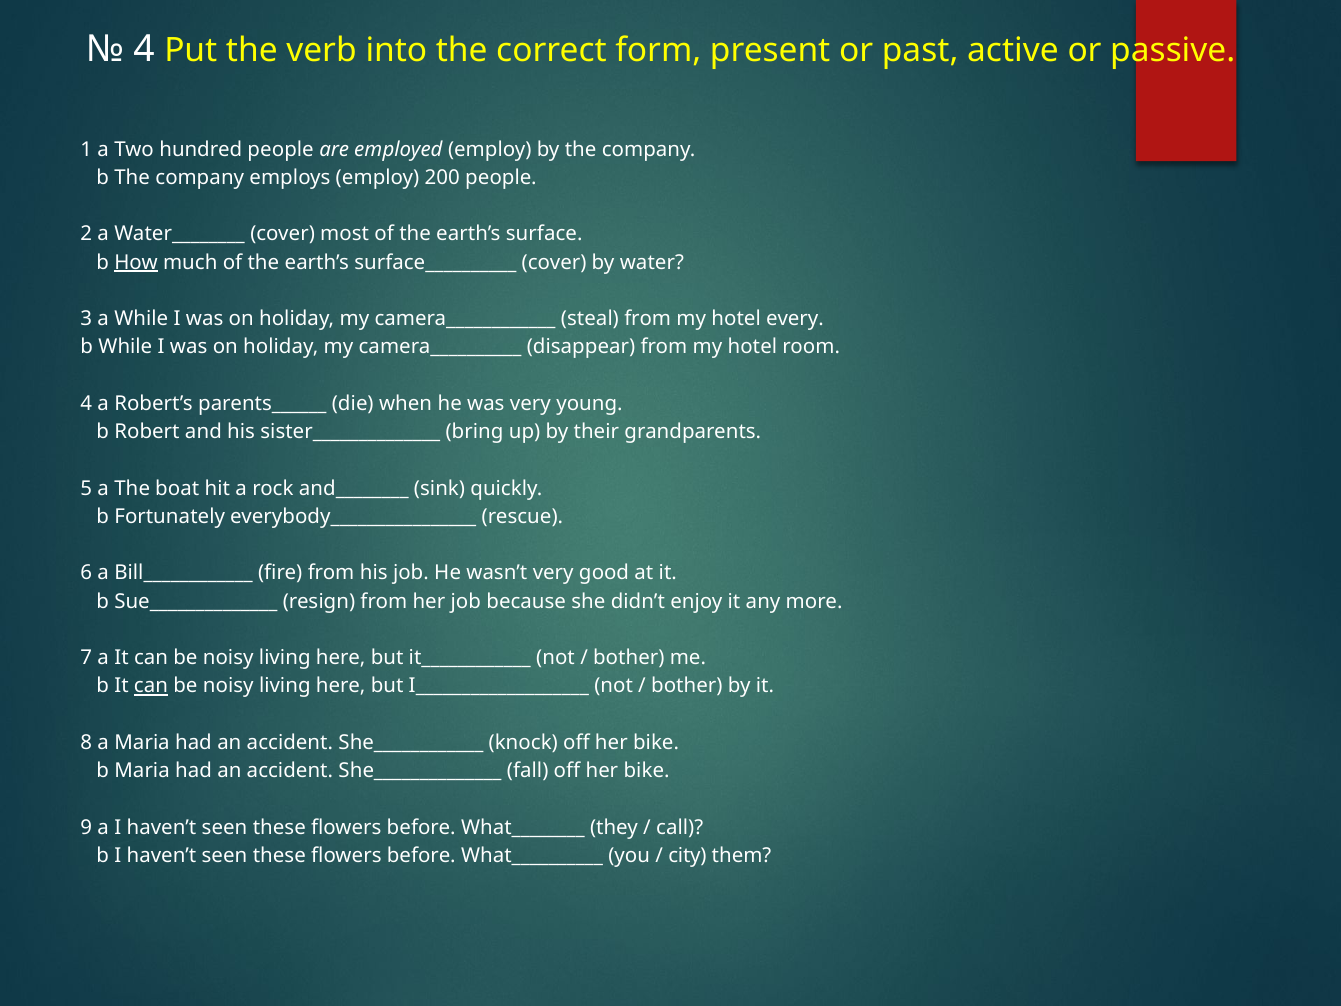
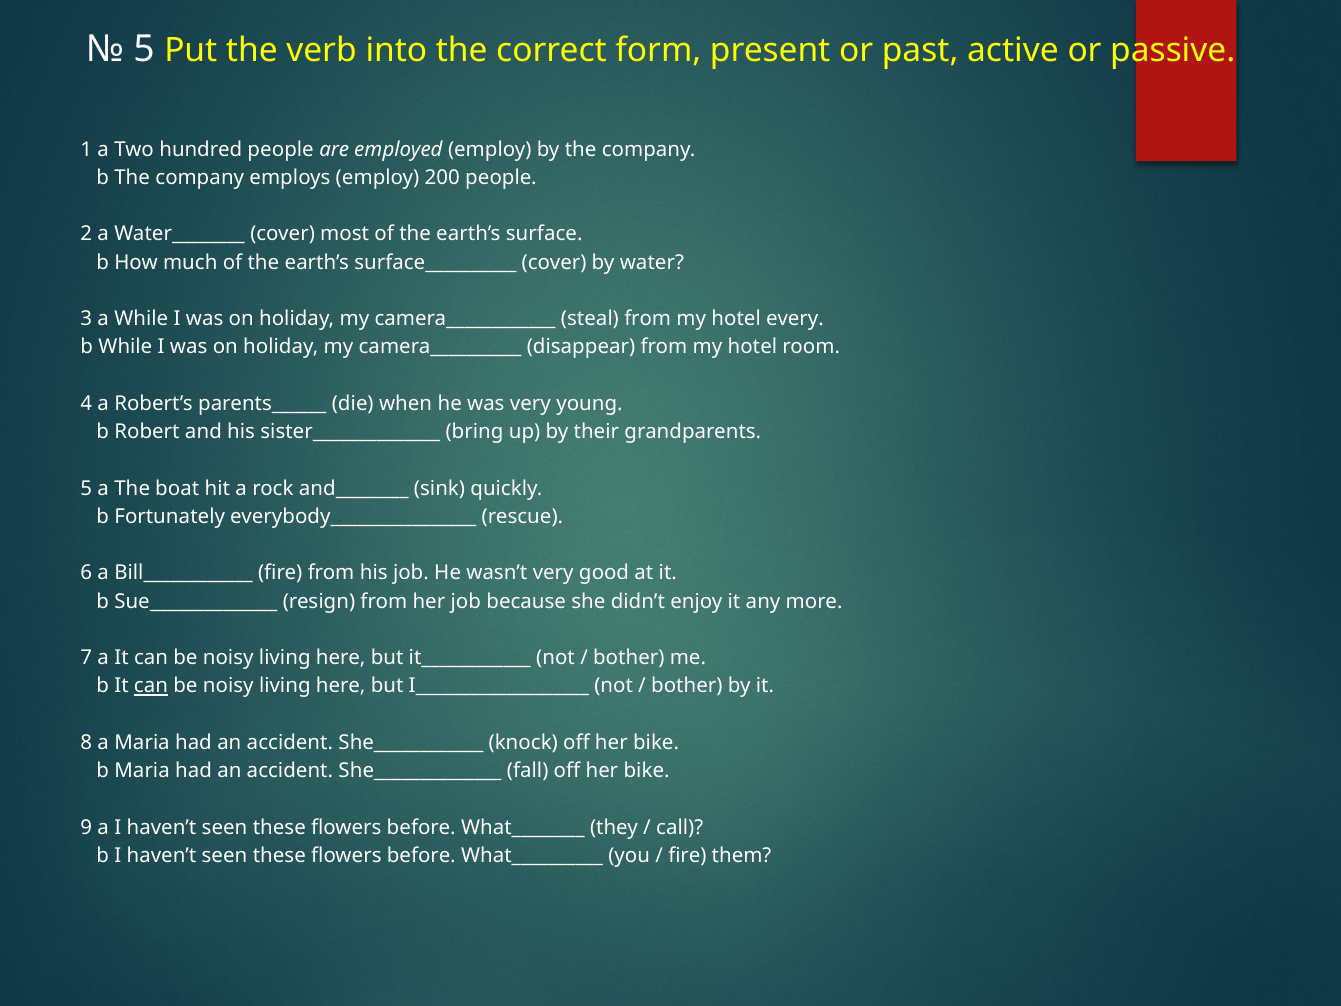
4 at (144, 49): 4 -> 5
How underline: present -> none
city at (687, 855): city -> fire
